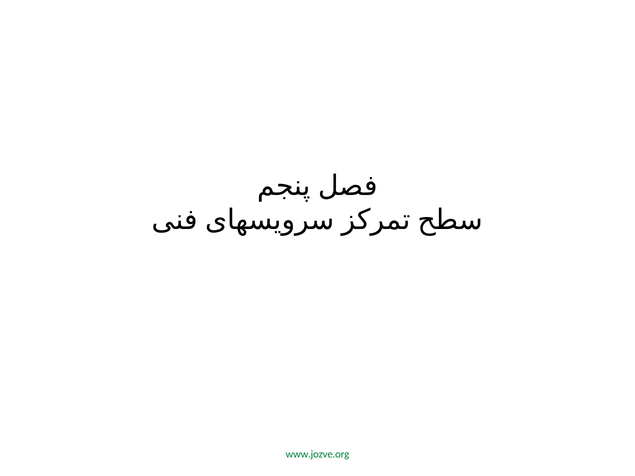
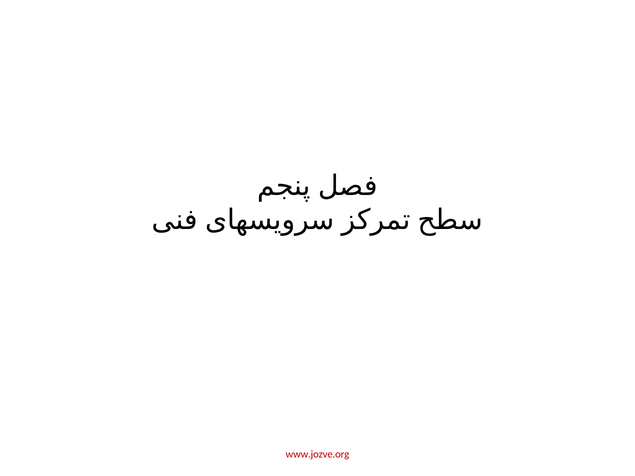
www.jozve.org colour: green -> red
